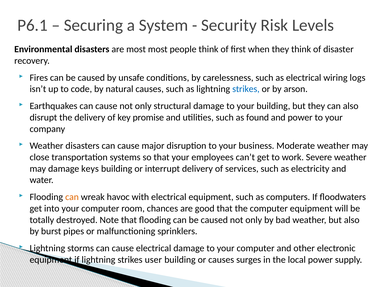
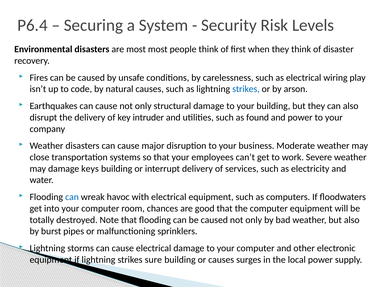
P6.1: P6.1 -> P6.4
logs: logs -> play
promise: promise -> intruder
can at (72, 197) colour: orange -> blue
user: user -> sure
